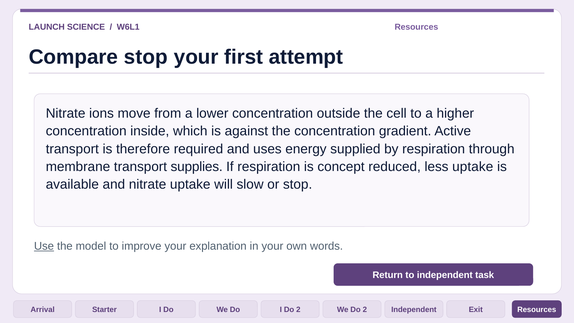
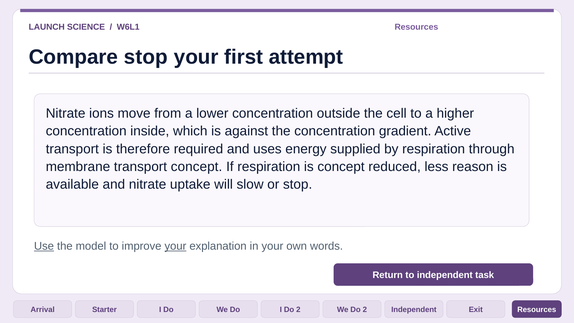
transport supplies: supplies -> concept
less uptake: uptake -> reason
your at (175, 246) underline: none -> present
